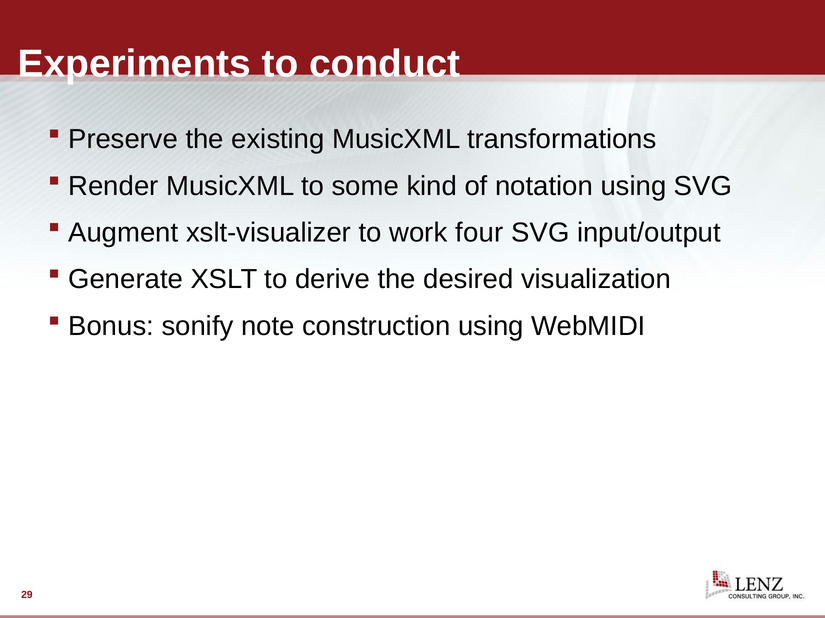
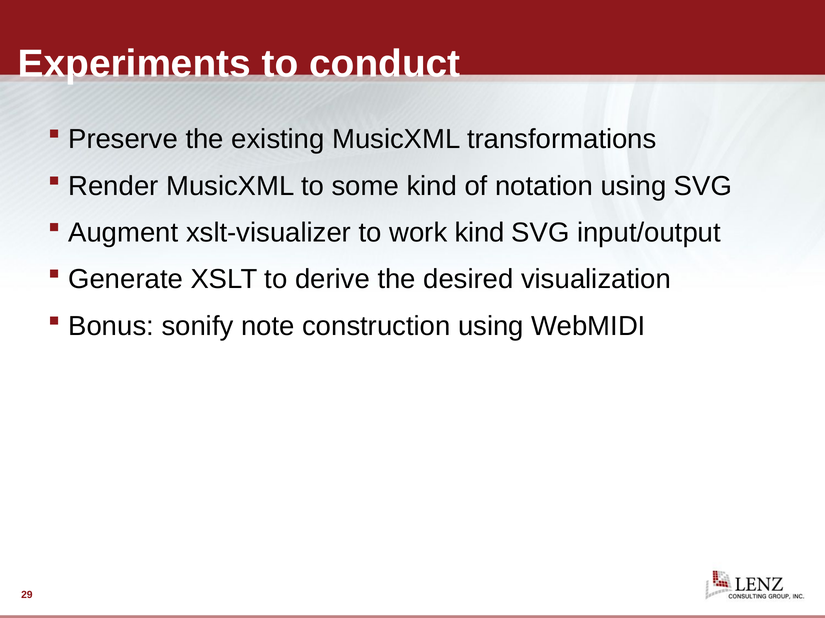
work four: four -> kind
